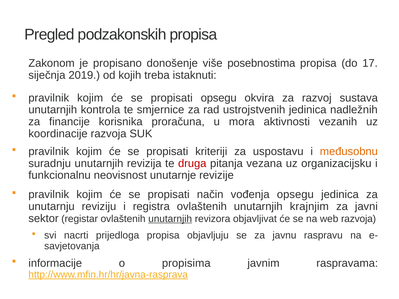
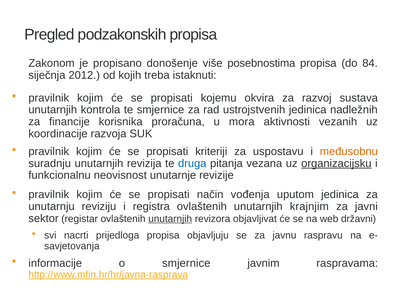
17: 17 -> 84
2019: 2019 -> 2012
propisati opsegu: opsegu -> kojemu
druga colour: red -> blue
organizacijsku underline: none -> present
vođenja opsegu: opsegu -> uputom
web razvoja: razvoja -> državni
o propisima: propisima -> smjernice
